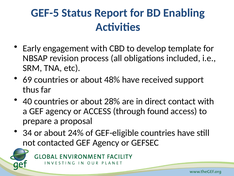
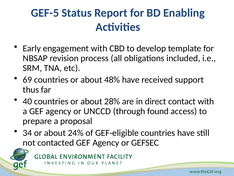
or ACCESS: ACCESS -> UNCCD
